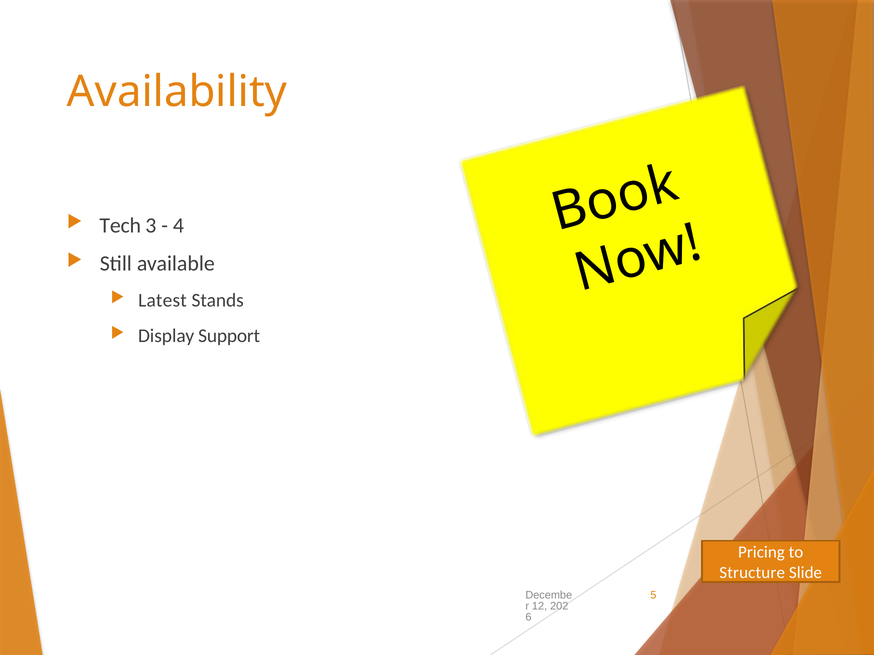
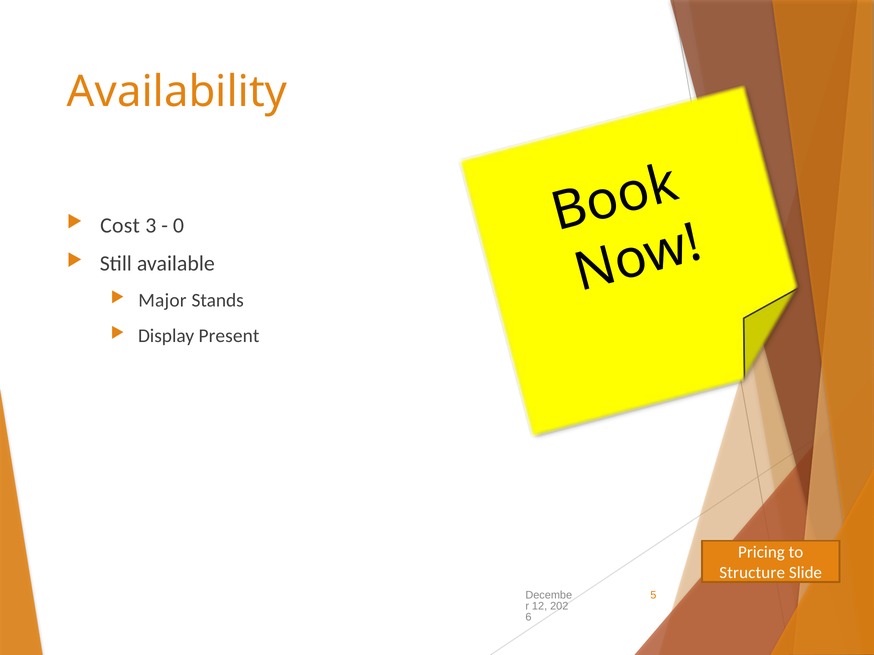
Tech: Tech -> Cost
4: 4 -> 0
Latest: Latest -> Major
Support: Support -> Present
